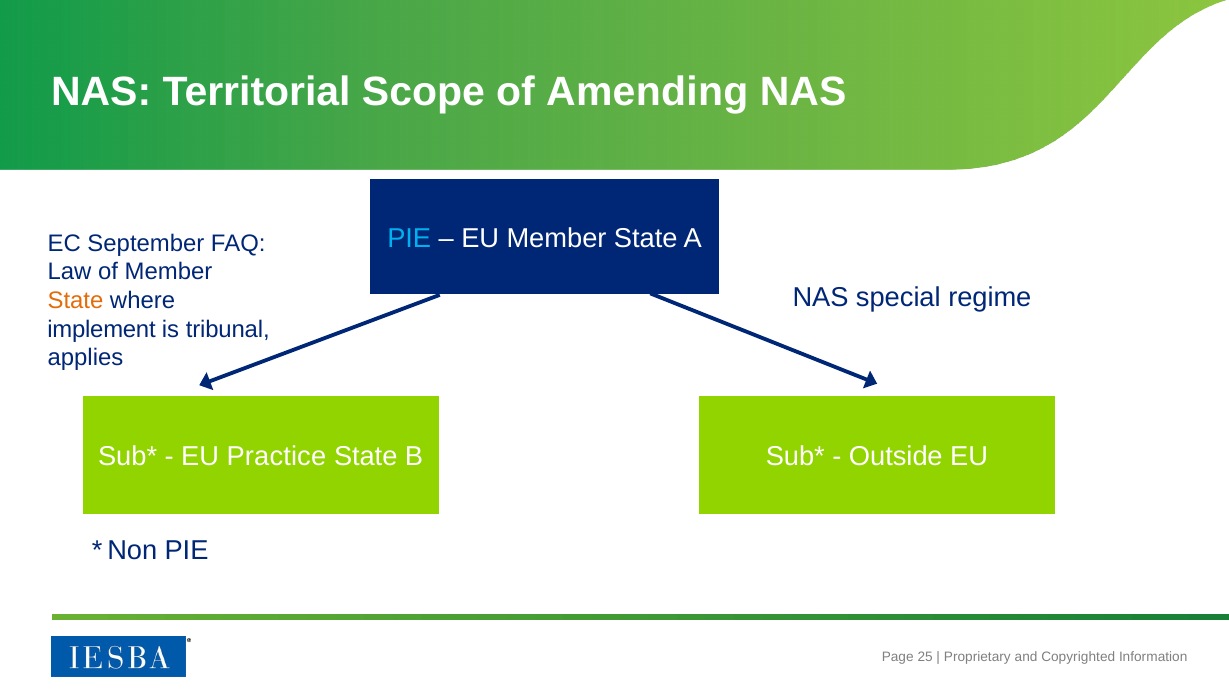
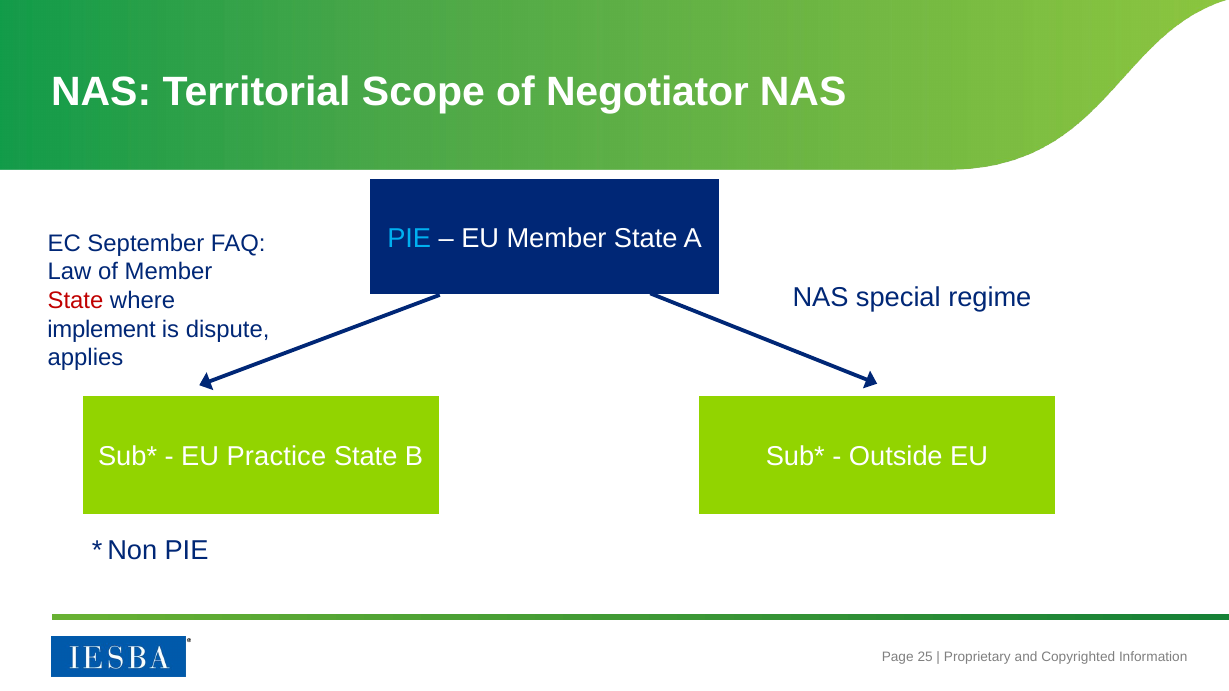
Amending: Amending -> Negotiator
State at (75, 301) colour: orange -> red
tribunal: tribunal -> dispute
